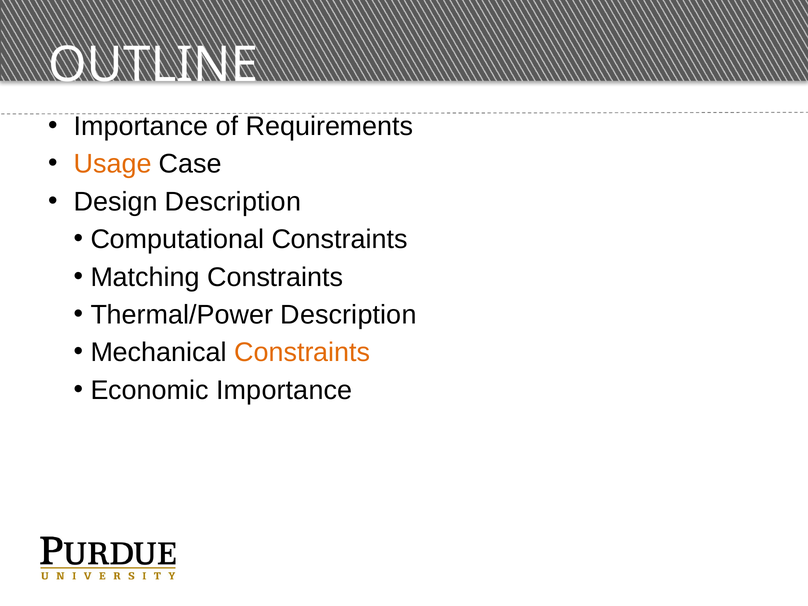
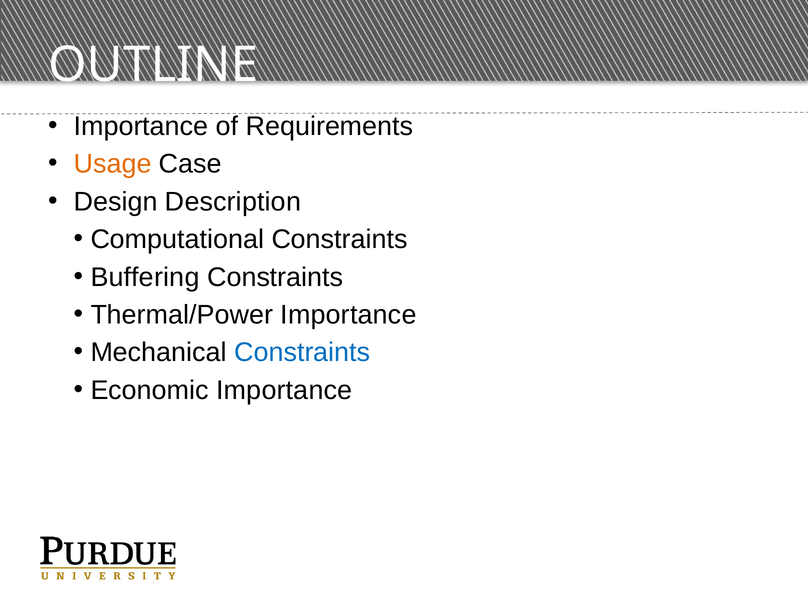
Matching: Matching -> Buffering
Thermal/Power Description: Description -> Importance
Constraints at (302, 353) colour: orange -> blue
